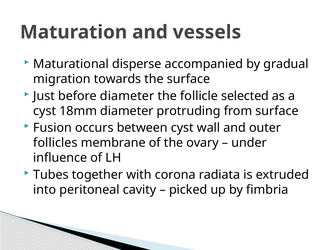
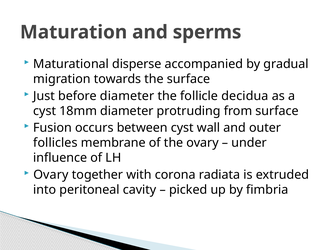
vessels: vessels -> sperms
selected: selected -> decidua
Tubes at (51, 174): Tubes -> Ovary
